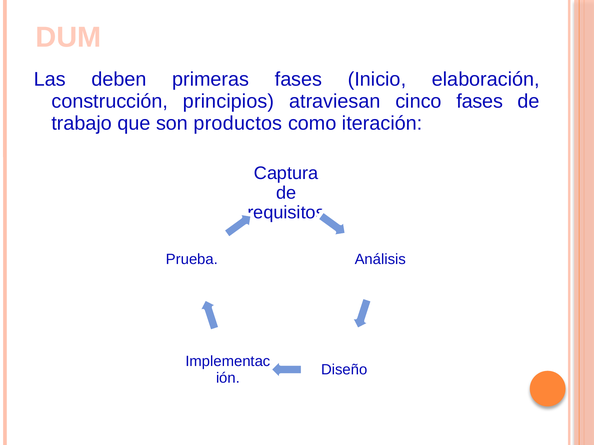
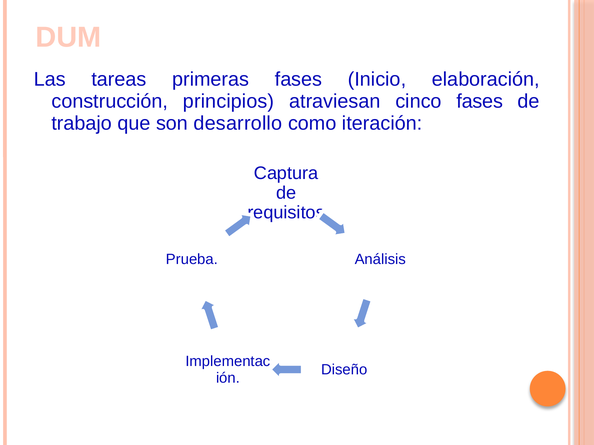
deben: deben -> tareas
productos: productos -> desarrollo
